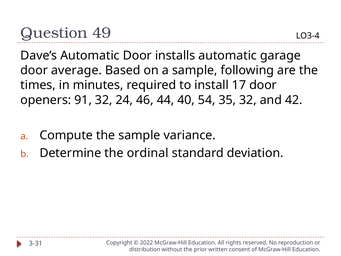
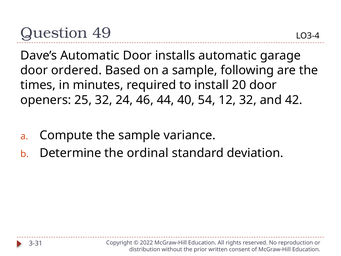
average: average -> ordered
17: 17 -> 20
91: 91 -> 25
35: 35 -> 12
